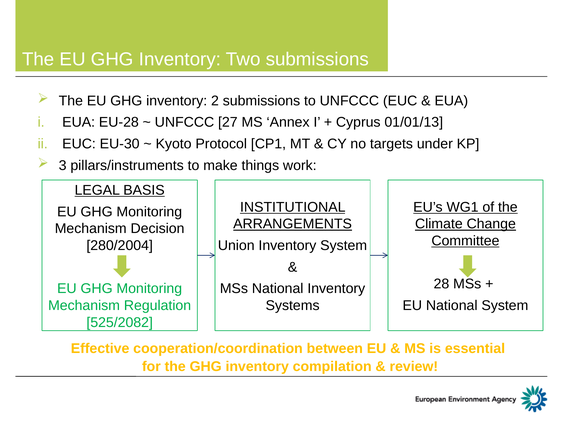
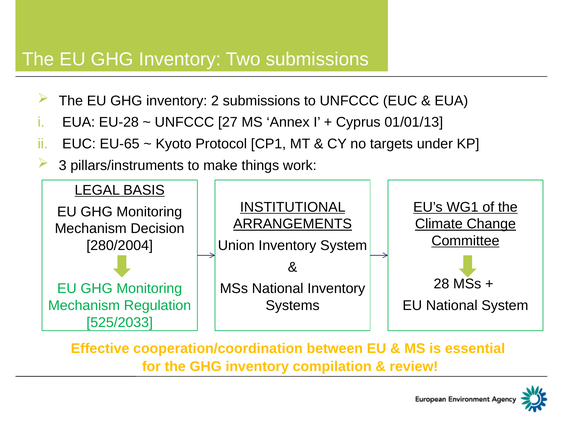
EU-30: EU-30 -> EU-65
525/2082: 525/2082 -> 525/2033
